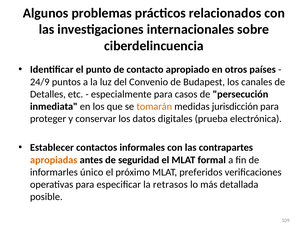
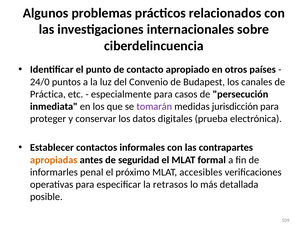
24/9: 24/9 -> 24/0
Detalles: Detalles -> Práctica
tomarán colour: orange -> purple
único: único -> penal
preferidos: preferidos -> accesibles
